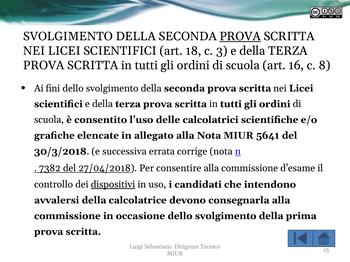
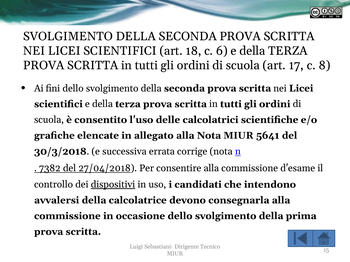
PROVA at (240, 36) underline: present -> none
3: 3 -> 6
16: 16 -> 17
